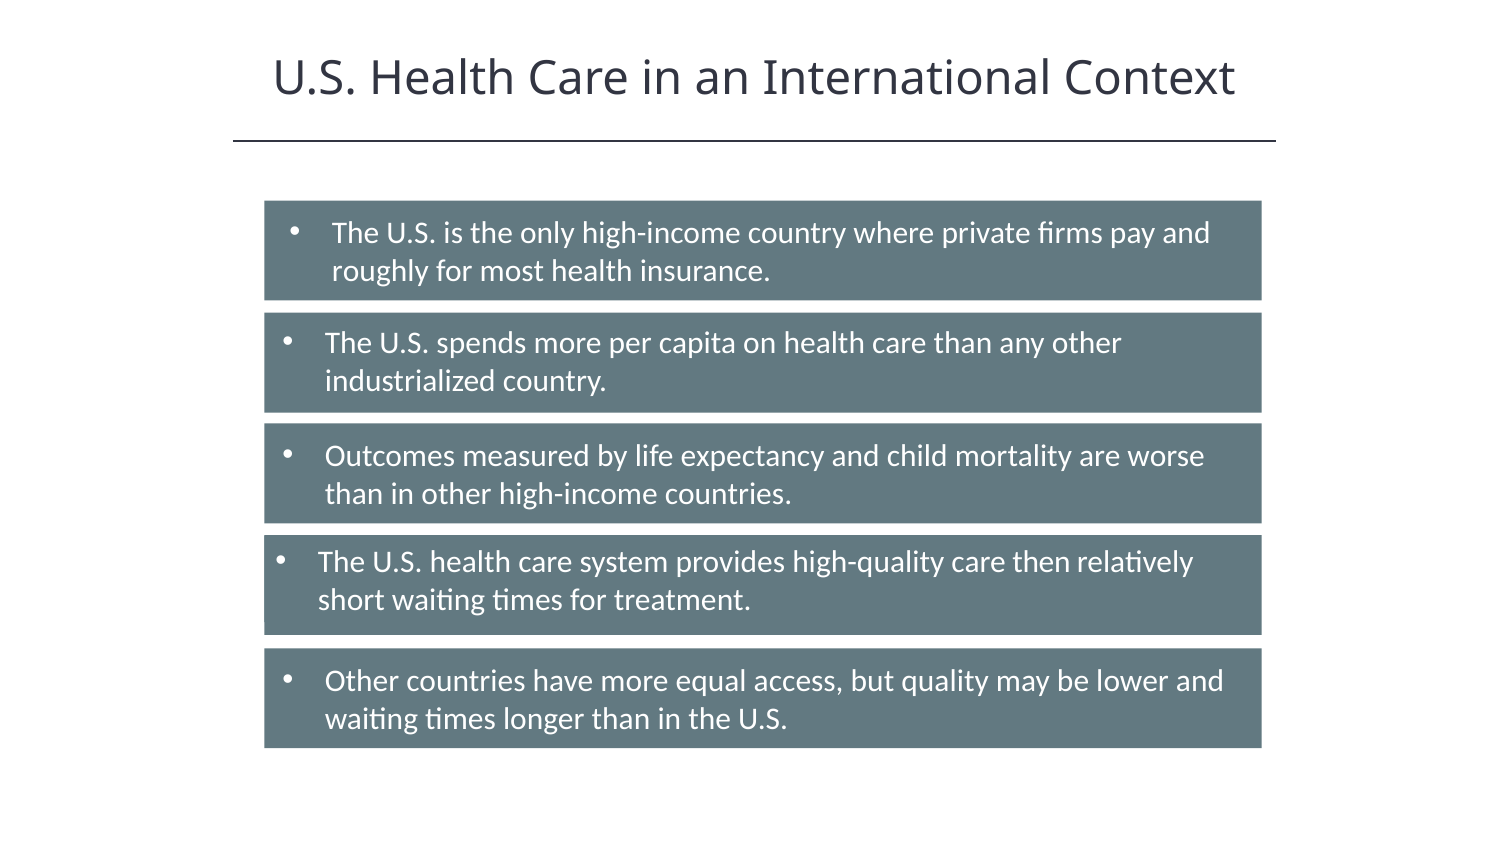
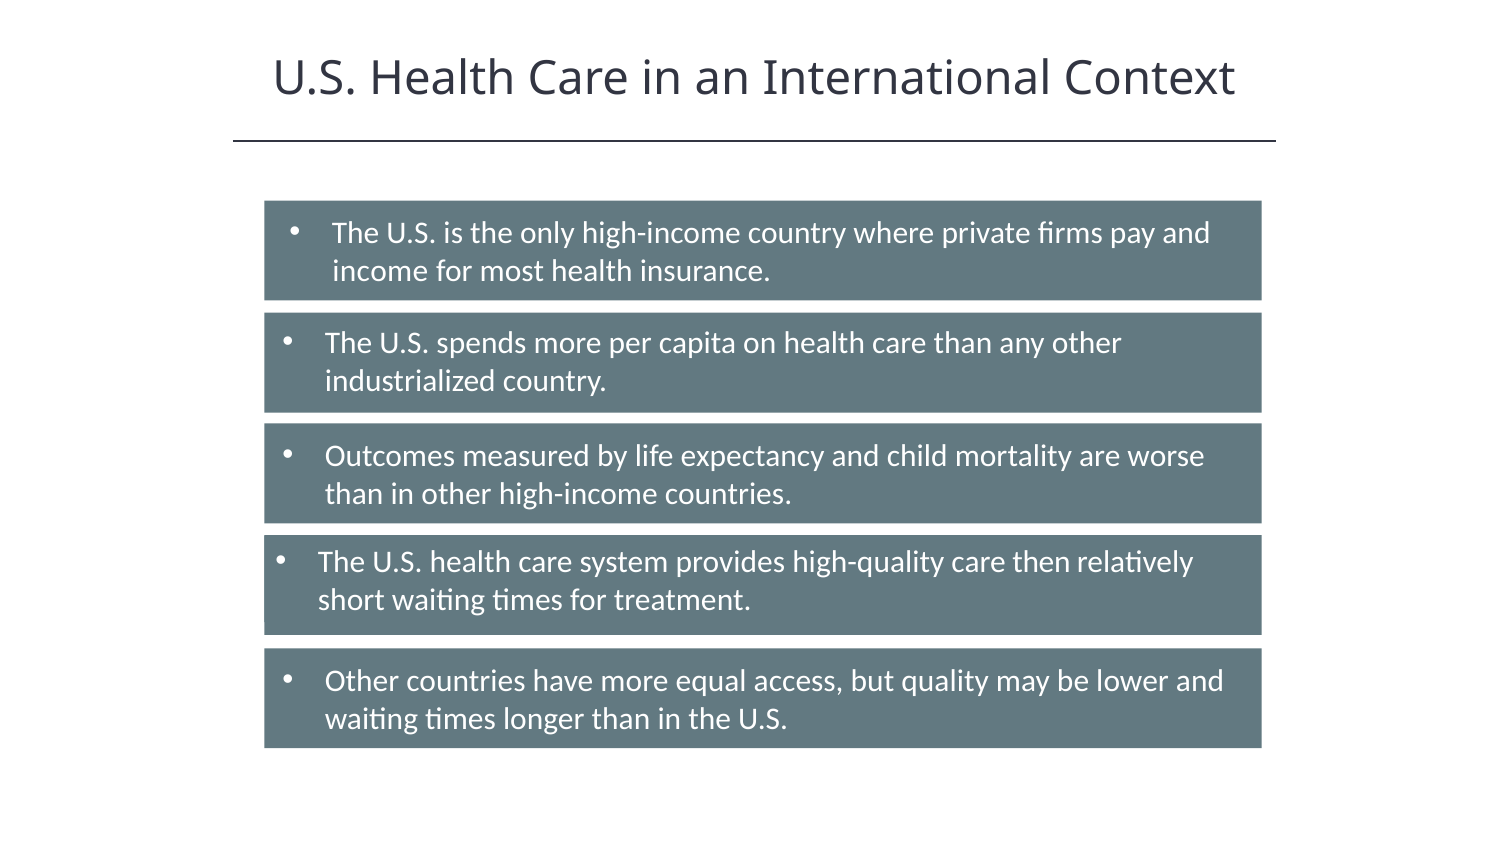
roughly: roughly -> income
